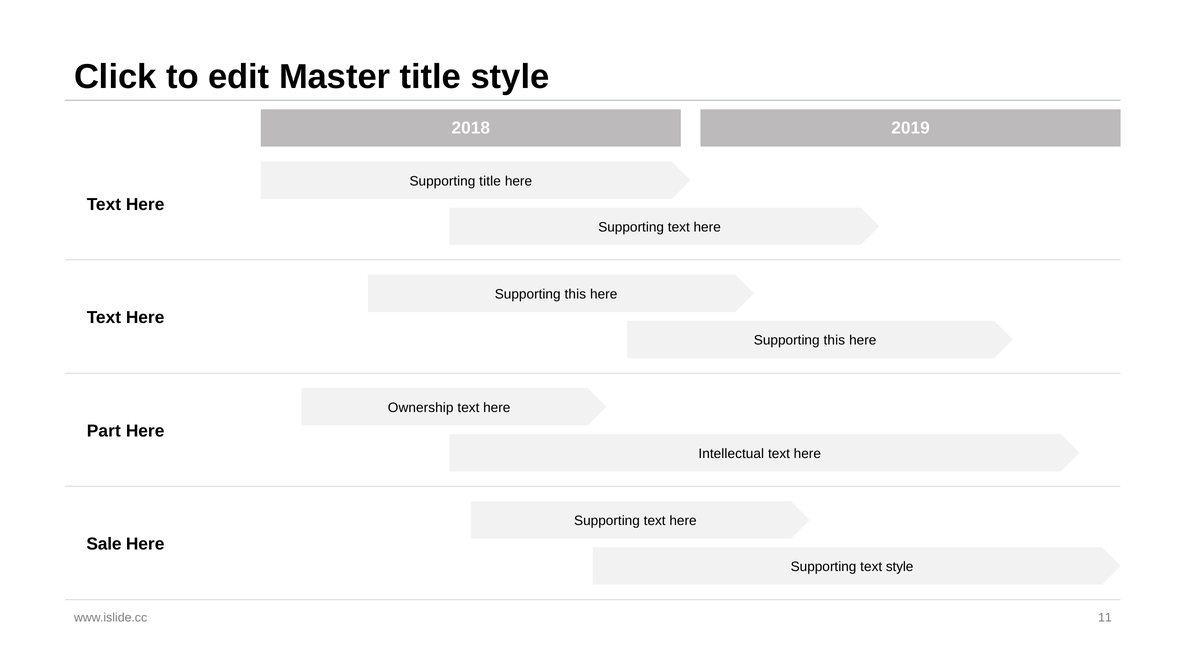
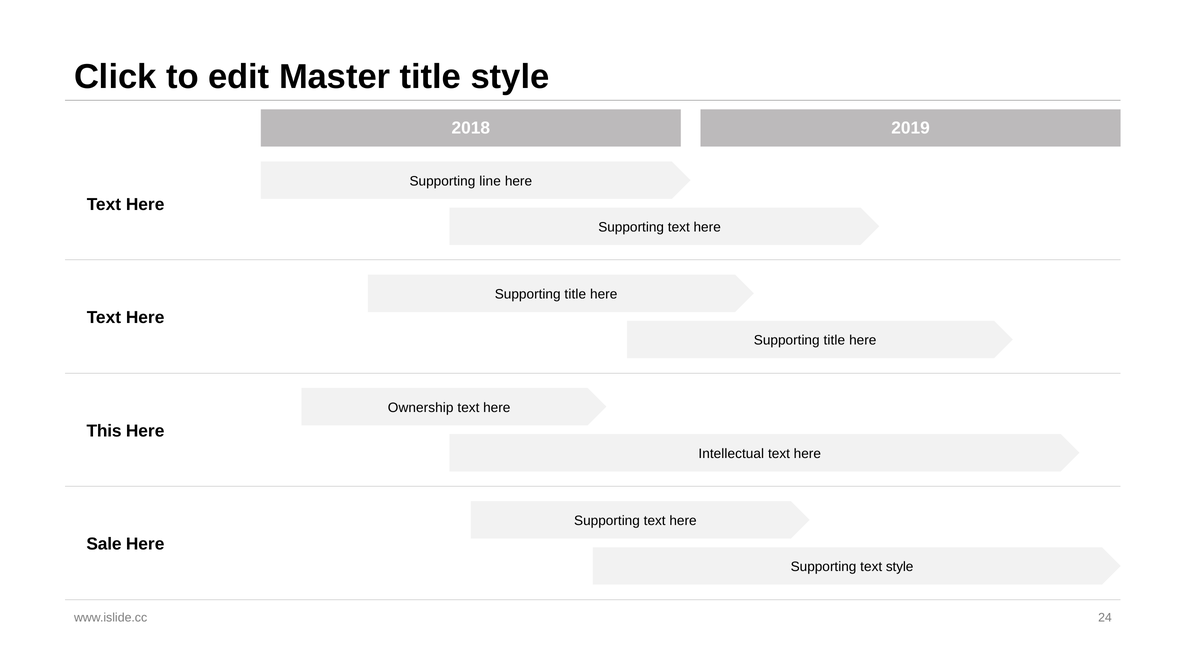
Supporting title: title -> line
this at (575, 294): this -> title
this at (834, 340): this -> title
Part: Part -> This
11: 11 -> 24
